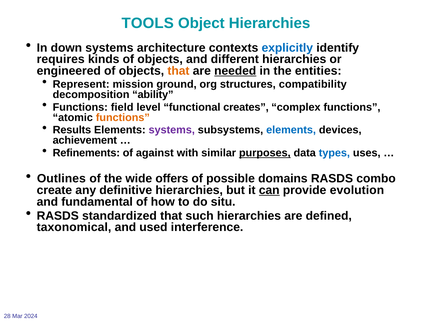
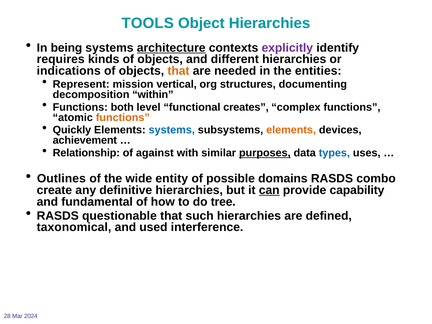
down: down -> being
architecture underline: none -> present
explicitly colour: blue -> purple
engineered: engineered -> indications
needed underline: present -> none
ground: ground -> vertical
compatibility: compatibility -> documenting
ability: ability -> within
field: field -> both
Results: Results -> Quickly
systems at (172, 130) colour: purple -> blue
elements at (291, 130) colour: blue -> orange
Refinements: Refinements -> Relationship
offers: offers -> entity
evolution: evolution -> capability
situ: situ -> tree
standardized: standardized -> questionable
